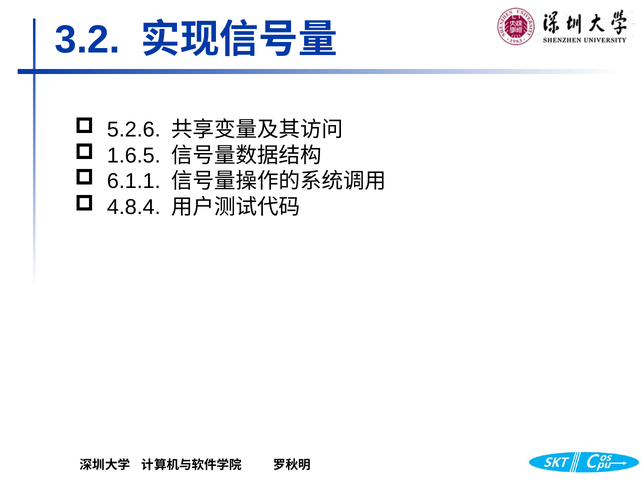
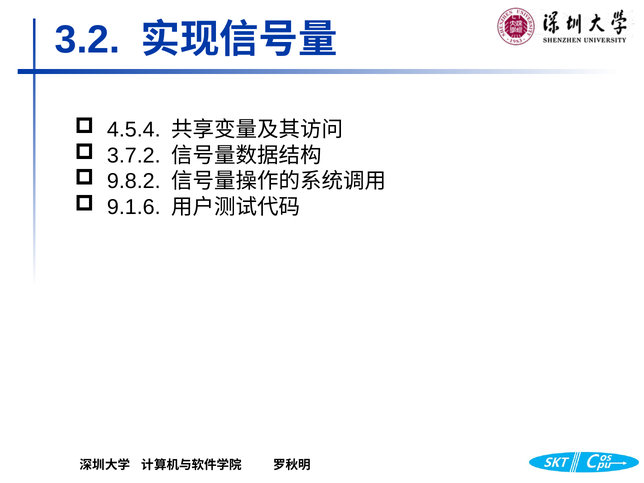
5.2.6: 5.2.6 -> 4.5.4
1.6.5: 1.6.5 -> 3.7.2
6.1.1: 6.1.1 -> 9.8.2
4.8.4: 4.8.4 -> 9.1.6
